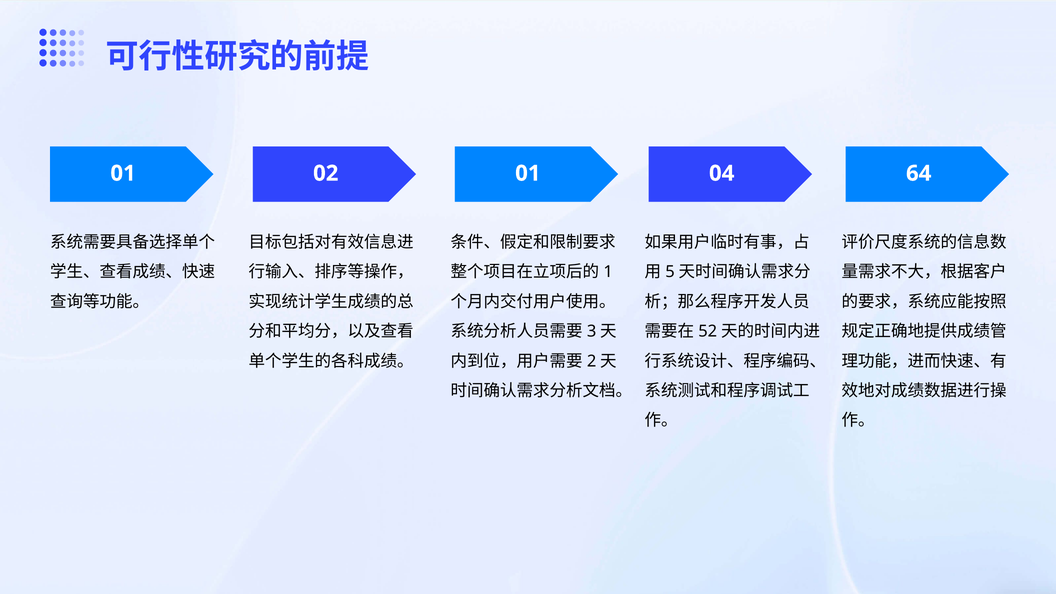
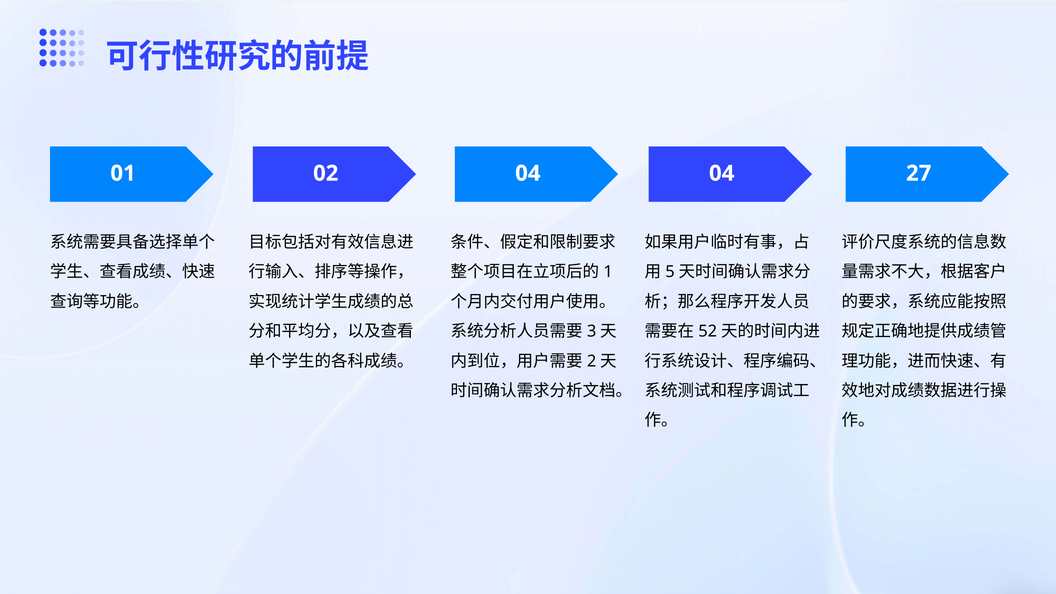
02 01: 01 -> 04
64: 64 -> 27
